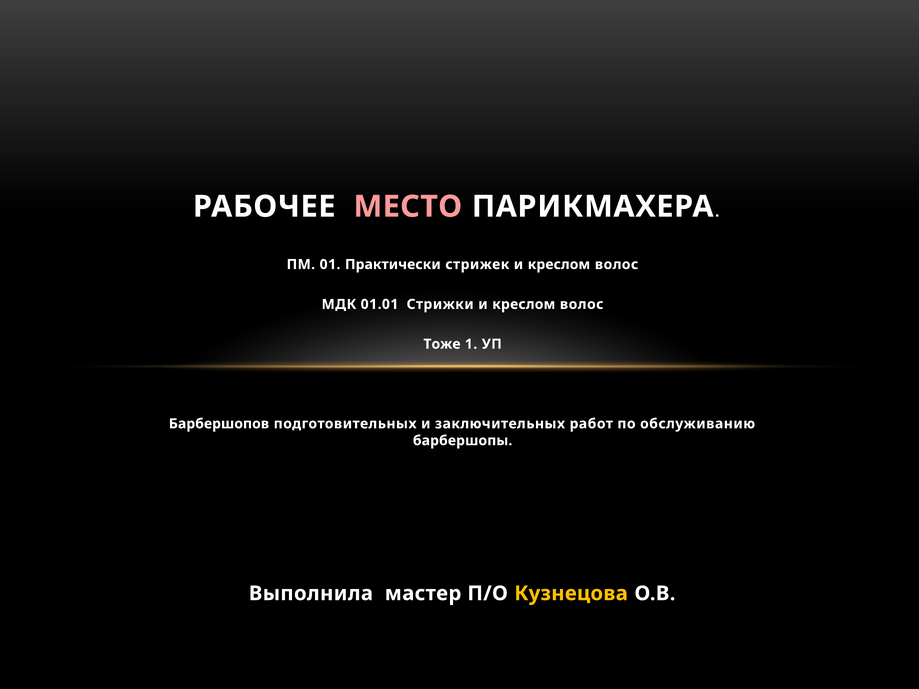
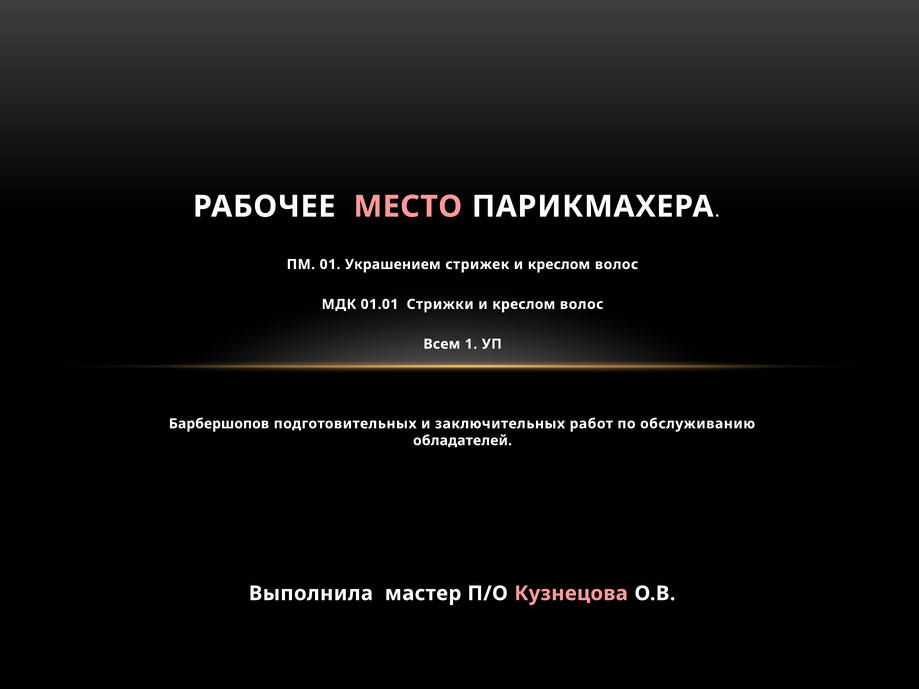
Практически: Практически -> Украшением
Тоже: Тоже -> Всем
барбершопы: барбершопы -> обладателей
Кузнецова colour: yellow -> pink
